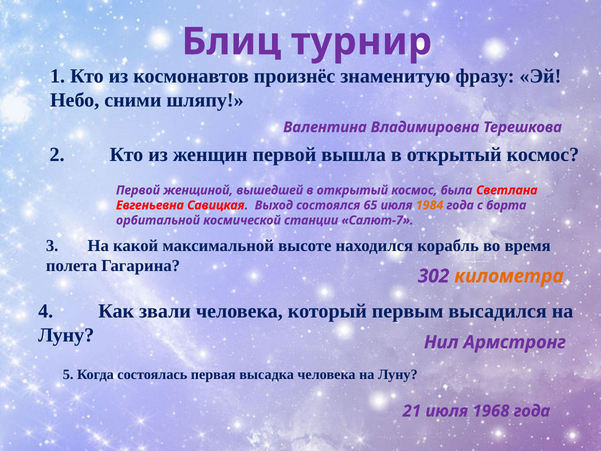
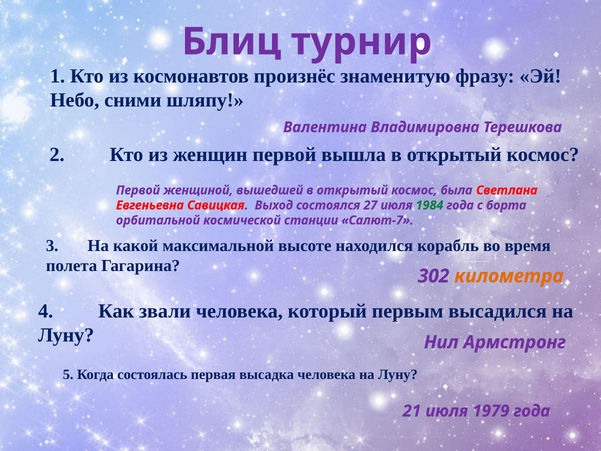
65: 65 -> 27
1984 colour: orange -> green
1968: 1968 -> 1979
